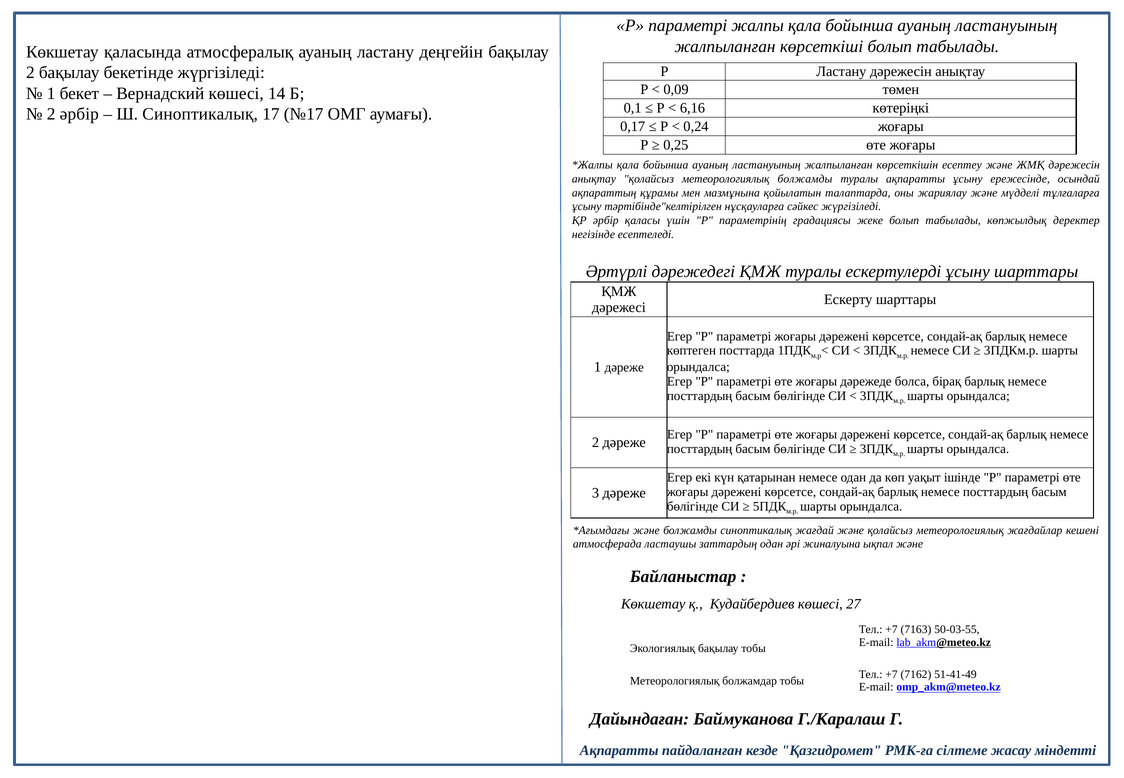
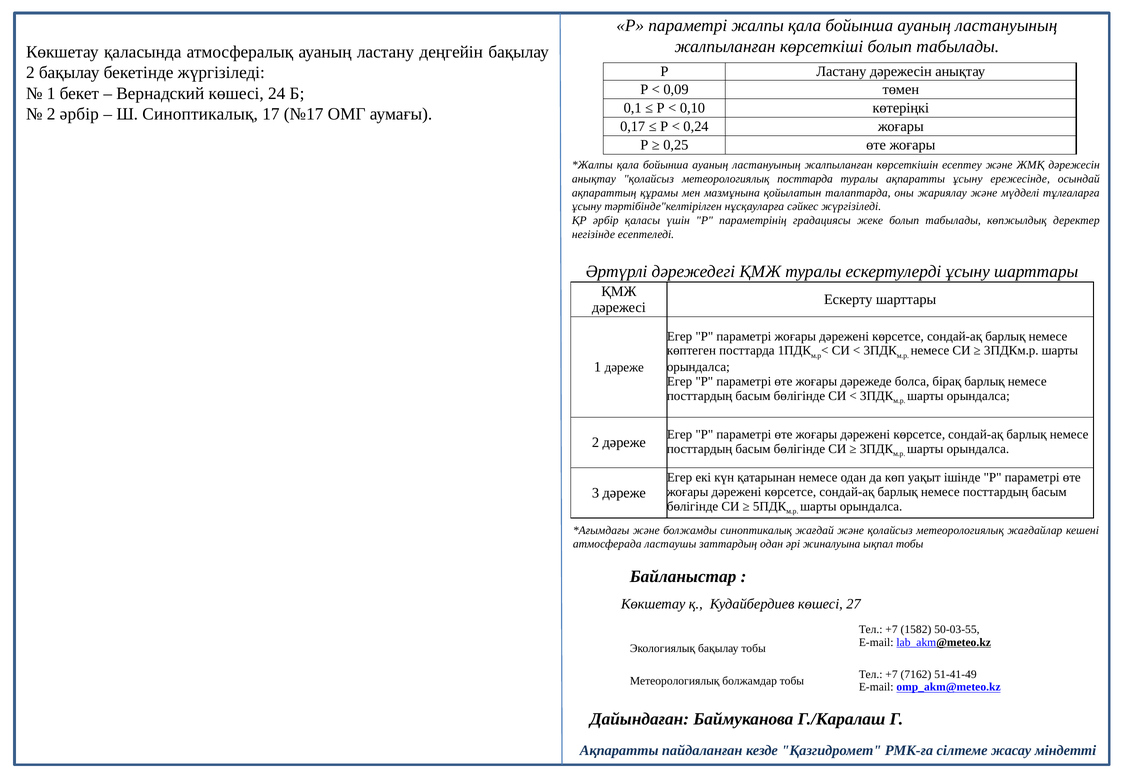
14: 14 -> 24
6,16: 6,16 -> 0,10
метеорологиялық болжамды: болжамды -> посттарда
ықпал және: және -> тобы
7163: 7163 -> 1582
